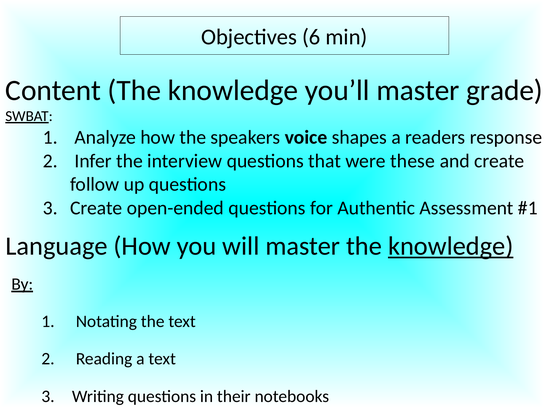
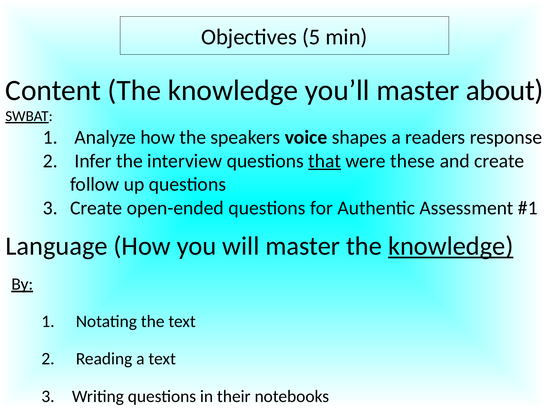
6: 6 -> 5
grade: grade -> about
that underline: none -> present
